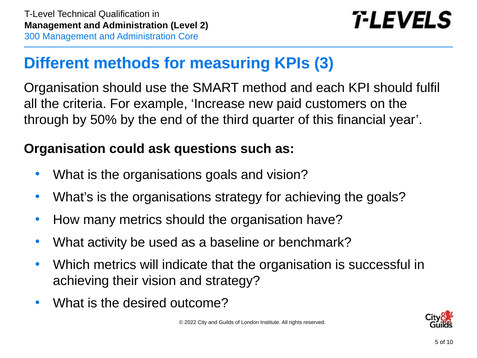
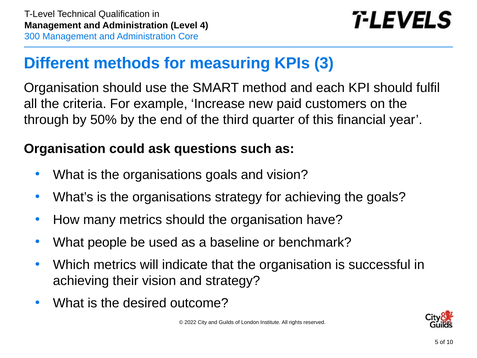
2: 2 -> 4
activity: activity -> people
